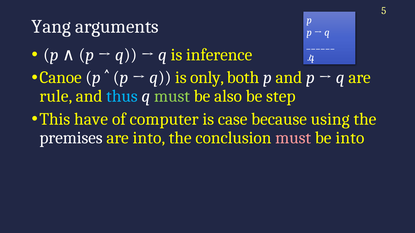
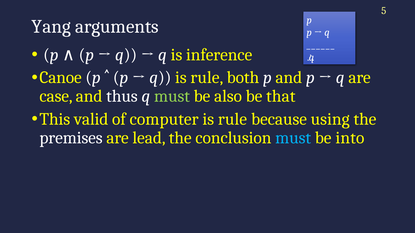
q is only: only -> rule
rule: rule -> case
thus colour: light blue -> white
step: step -> that
have: have -> valid
case at (233, 119): case -> rule
are into: into -> lead
must at (293, 138) colour: pink -> light blue
